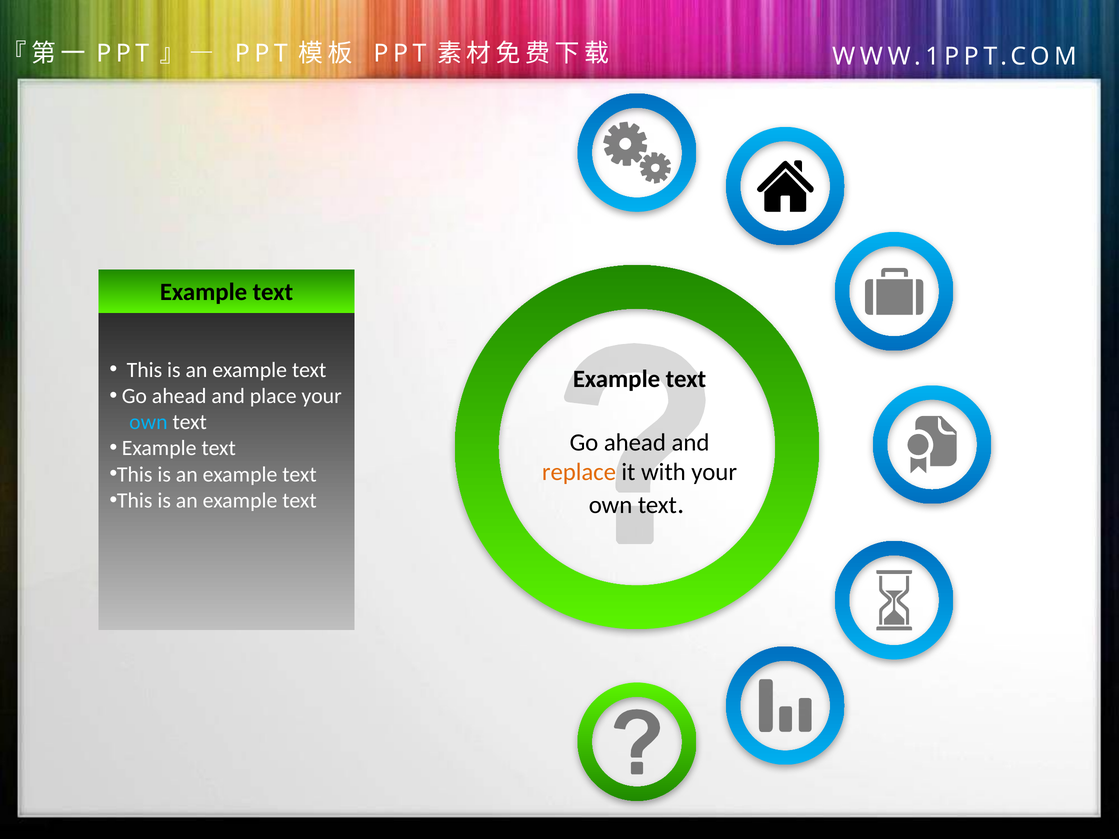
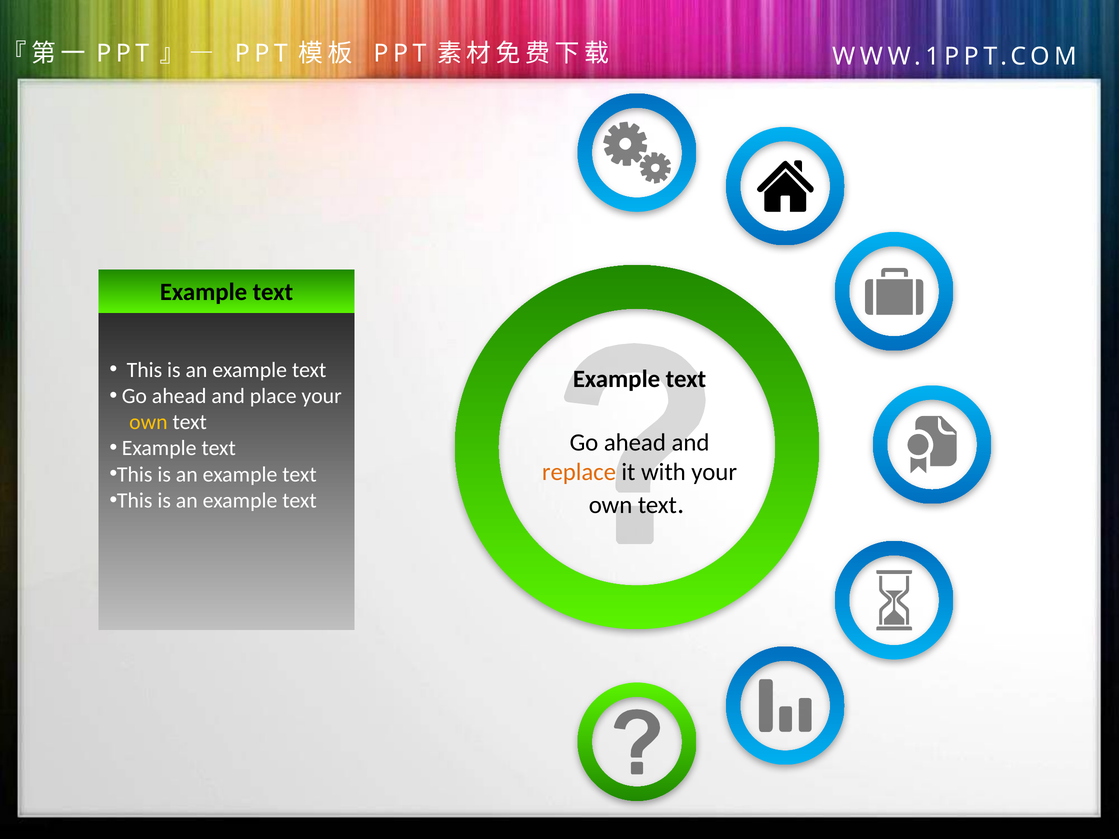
own at (148, 422) colour: light blue -> yellow
